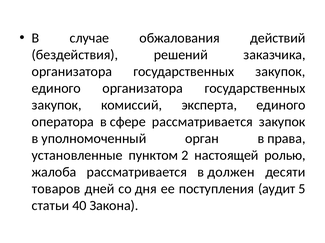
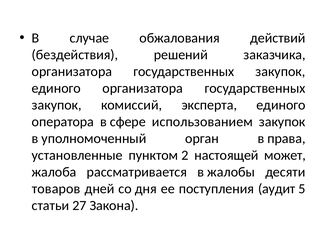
сфере рассматривается: рассматривается -> использованием
ролью: ролью -> может
должен: должен -> жалобы
40: 40 -> 27
